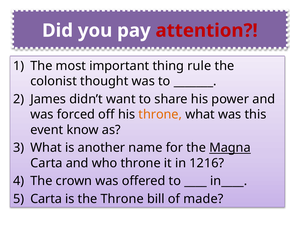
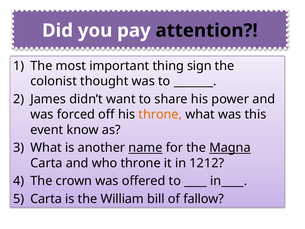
attention colour: red -> black
rule: rule -> sign
name underline: none -> present
1216: 1216 -> 1212
the Throne: Throne -> William
made: made -> fallow
